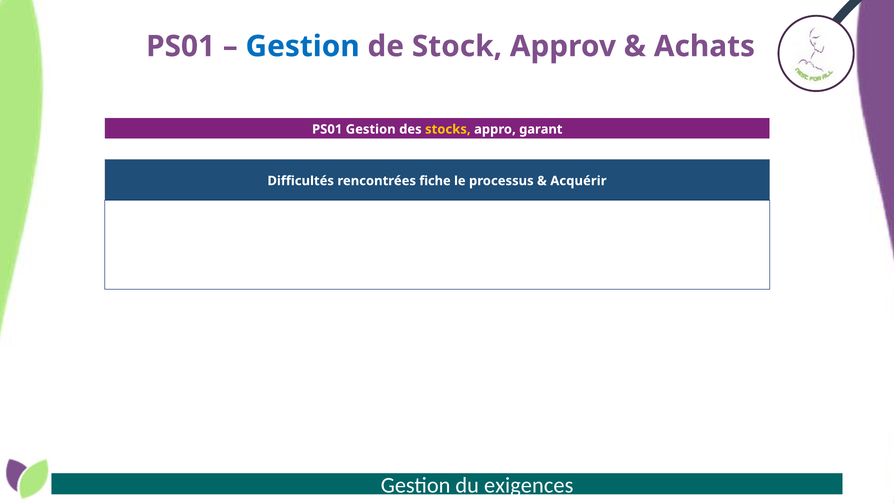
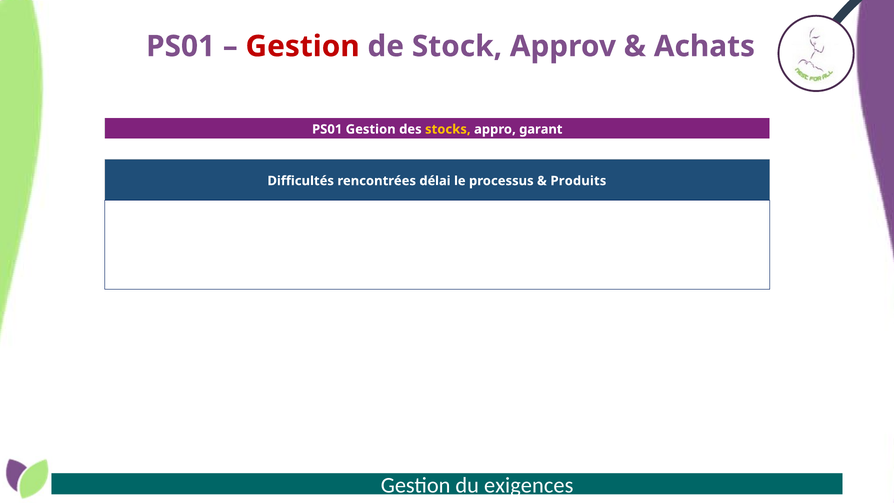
Gestion at (303, 46) colour: blue -> red
fiche: fiche -> délai
Acquérir: Acquérir -> Produits
